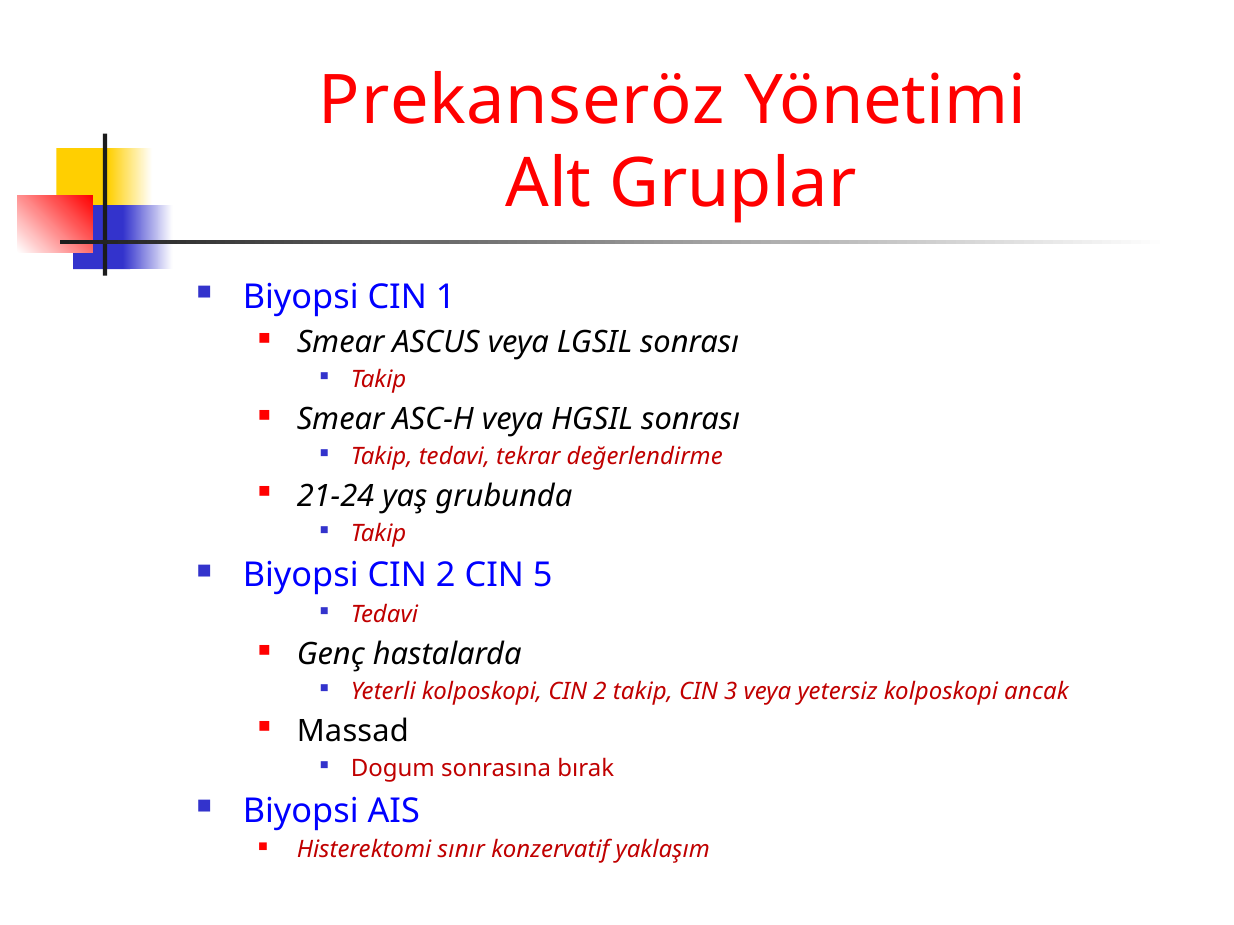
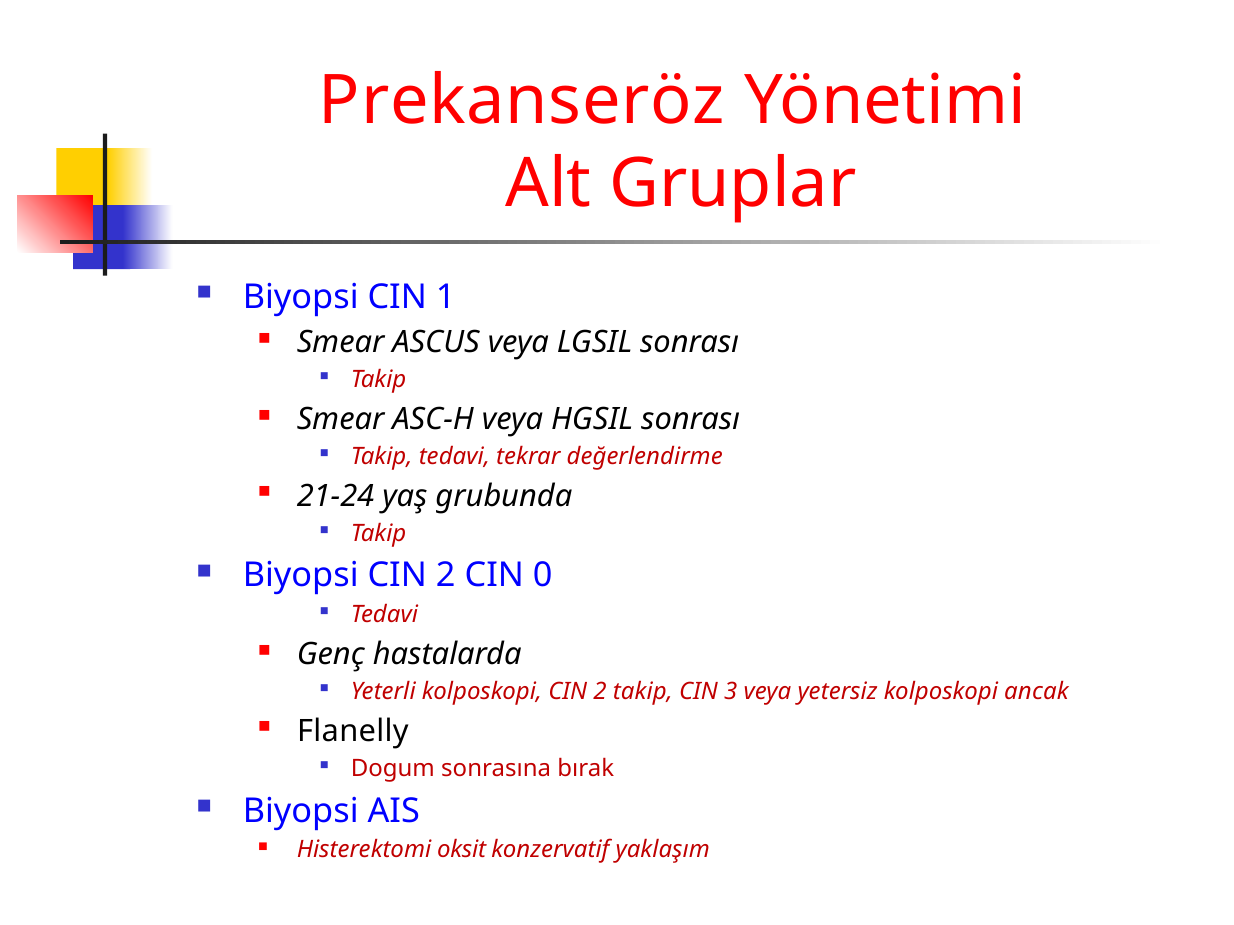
5: 5 -> 0
Massad: Massad -> Flanelly
sınır: sınır -> oksit
